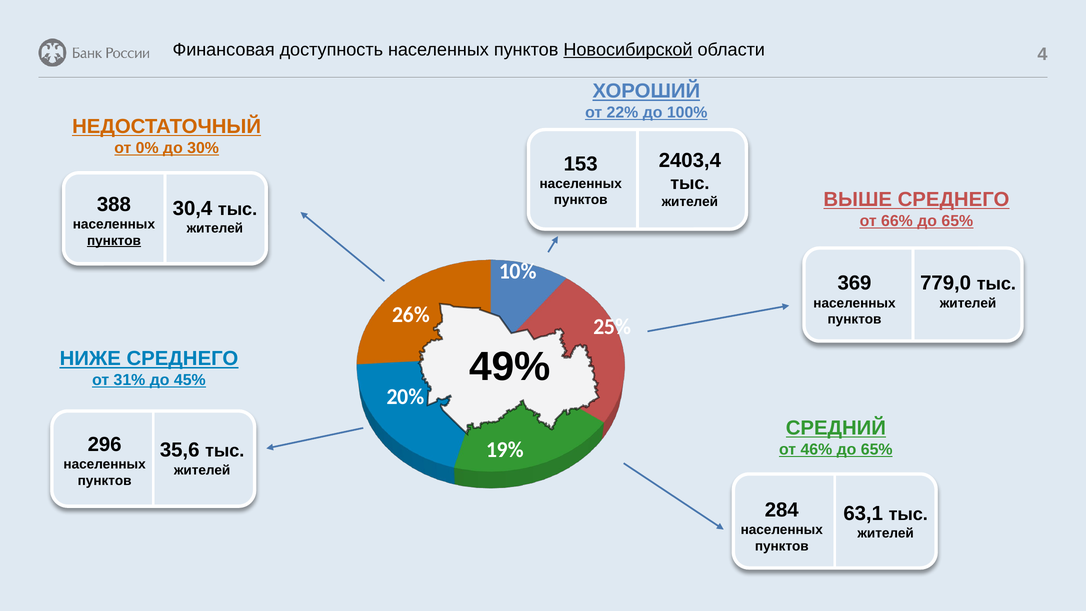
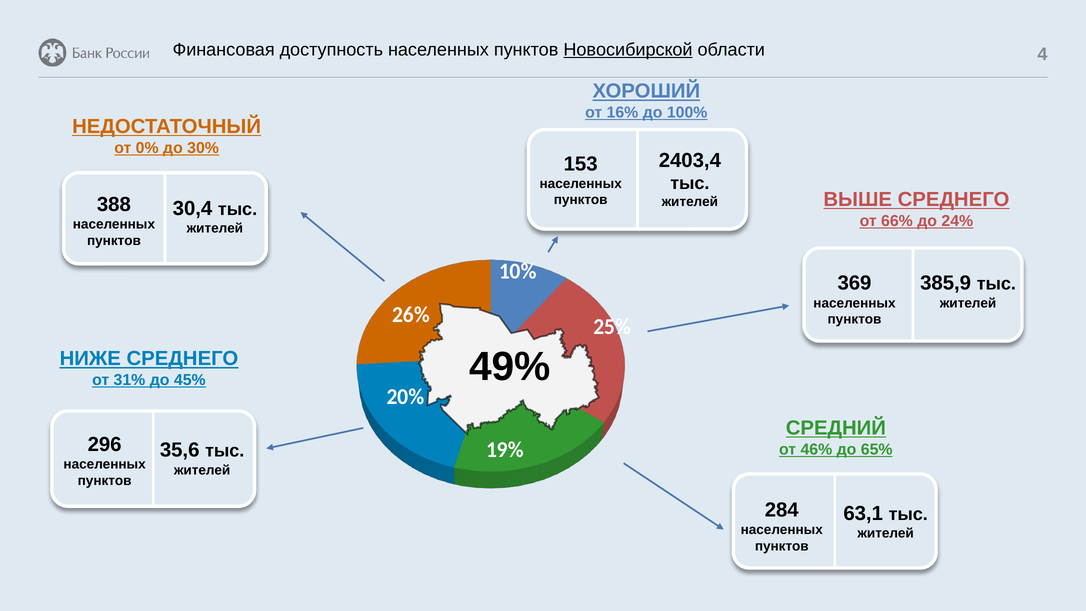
22%: 22% -> 16%
66% до 65%: 65% -> 24%
пунктов at (114, 241) underline: present -> none
779,0: 779,0 -> 385,9
